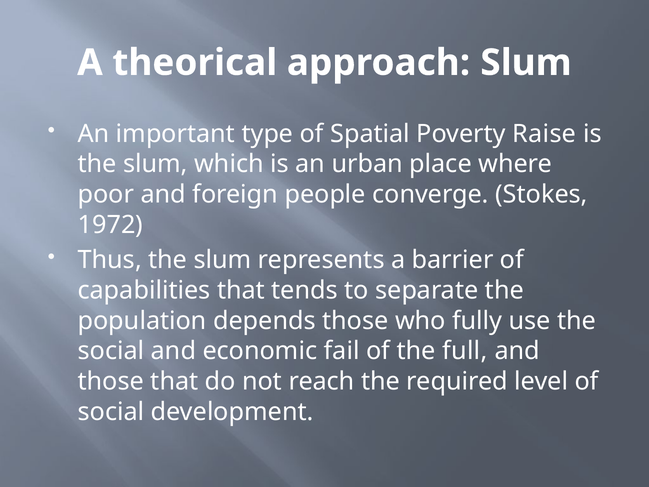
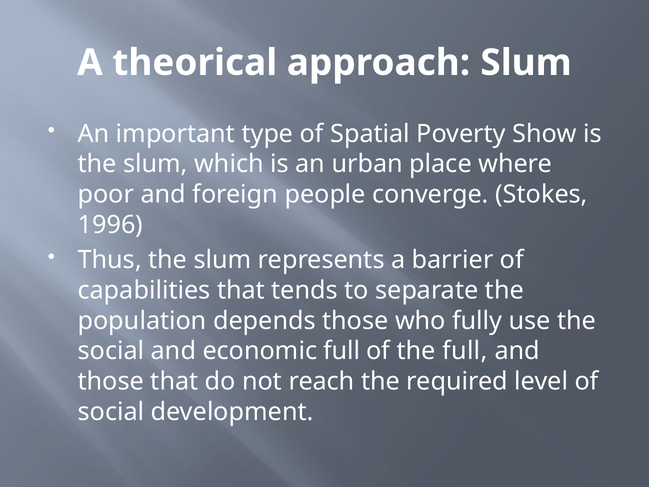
Raise: Raise -> Show
1972: 1972 -> 1996
economic fail: fail -> full
